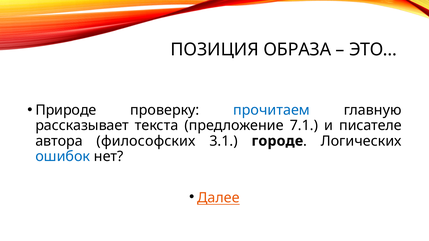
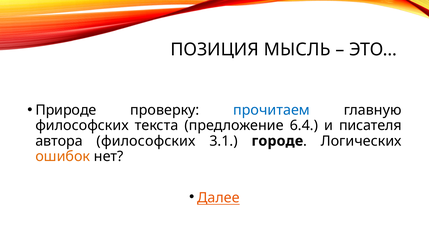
ОБРАЗА: ОБРАЗА -> МЫСЛЬ
рассказывает at (82, 126): рассказывает -> философских
7.1: 7.1 -> 6.4
писателе: писателе -> писателя
ошибок colour: blue -> orange
